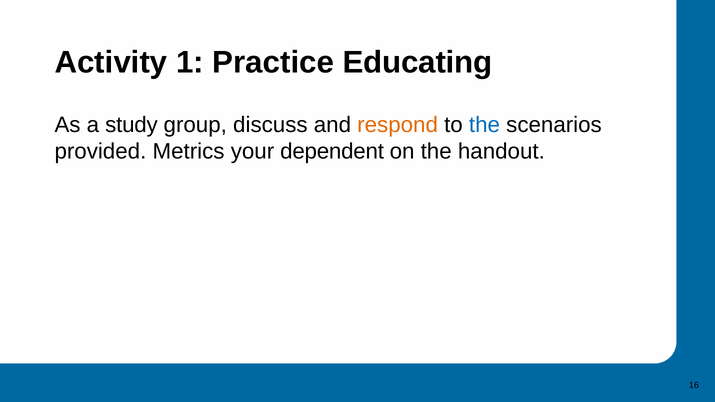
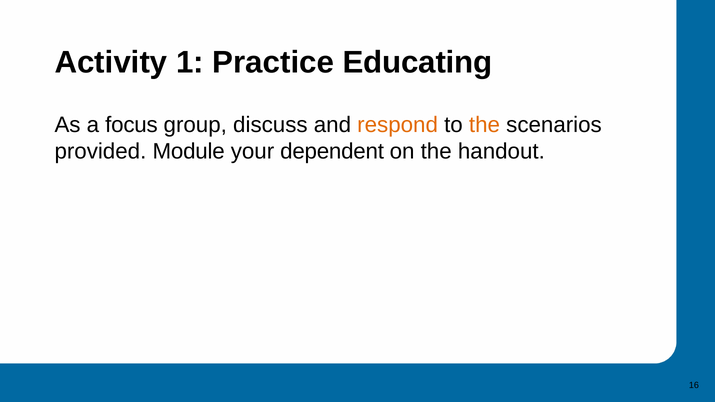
study: study -> focus
the at (484, 125) colour: blue -> orange
Metrics: Metrics -> Module
